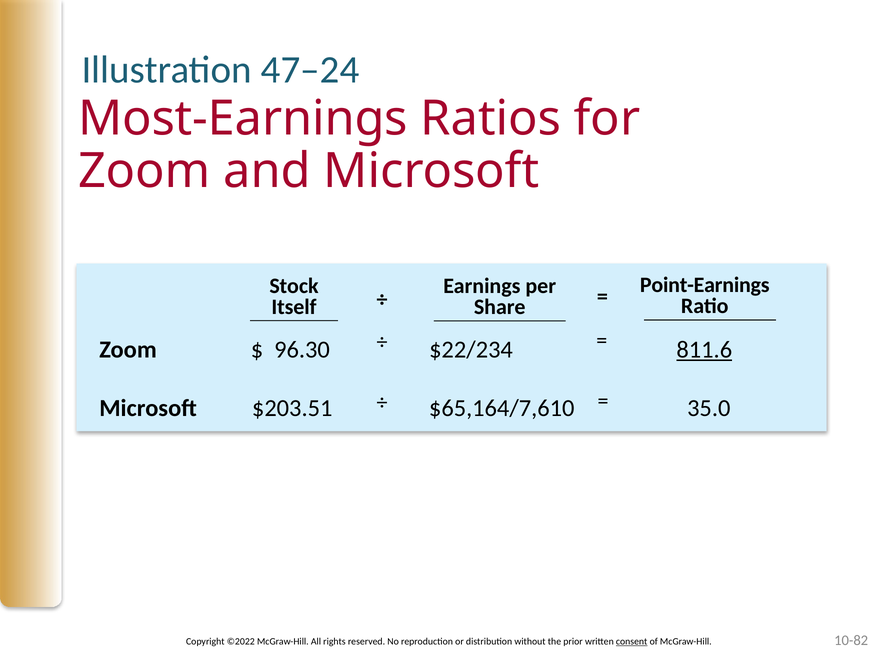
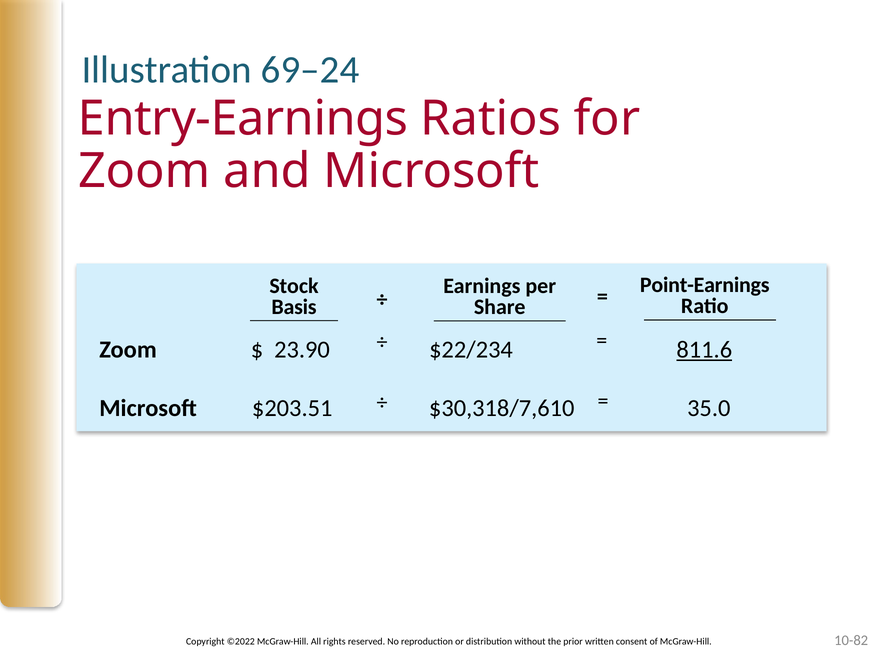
47–24: 47–24 -> 69–24
Most-Earnings: Most-Earnings -> Entry-Earnings
Itself: Itself -> Basis
96.30: 96.30 -> 23.90
$65,164/7,610: $65,164/7,610 -> $30,318/7,610
consent underline: present -> none
